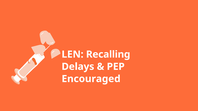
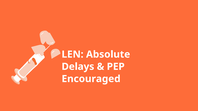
Recalling: Recalling -> Absolute
